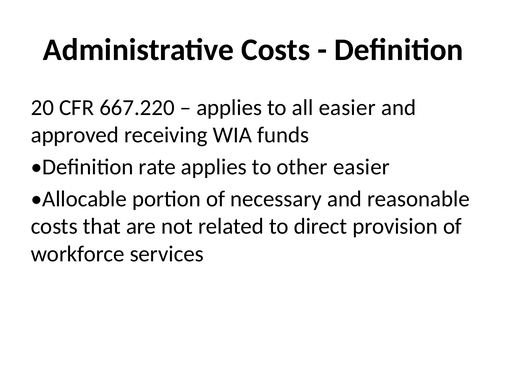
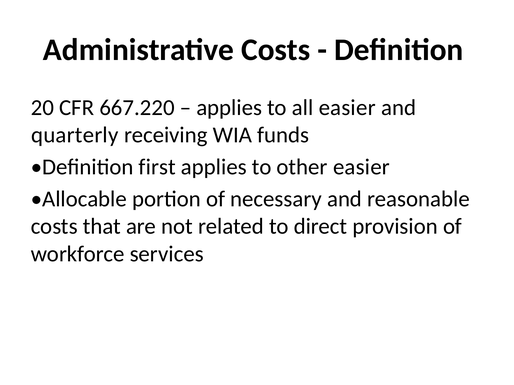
approved: approved -> quarterly
rate: rate -> first
